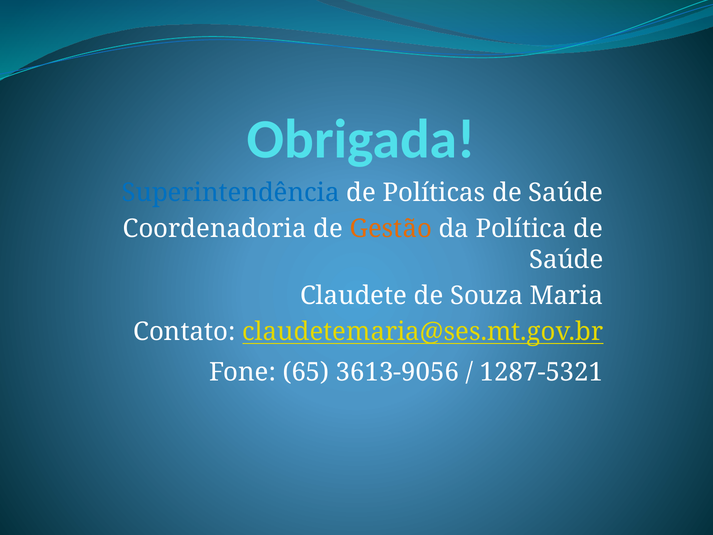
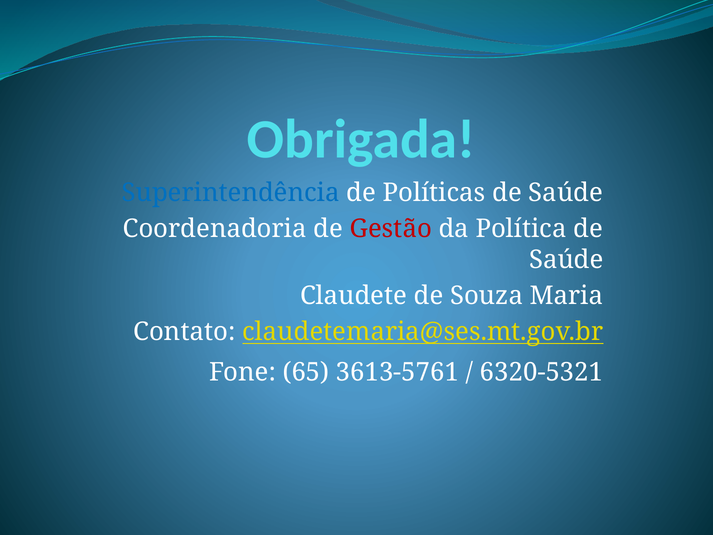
Gestão colour: orange -> red
3613-9056: 3613-9056 -> 3613-5761
1287-5321: 1287-5321 -> 6320-5321
